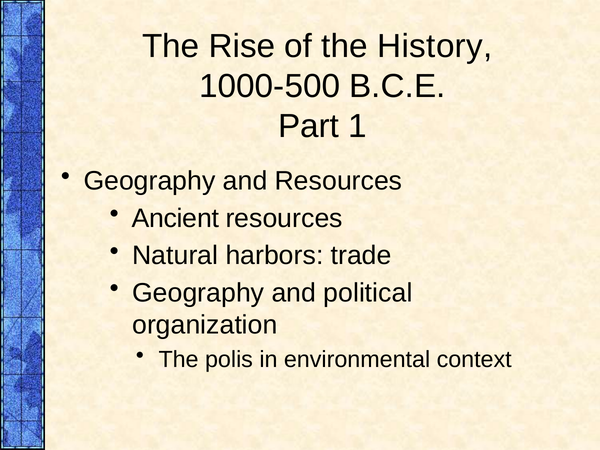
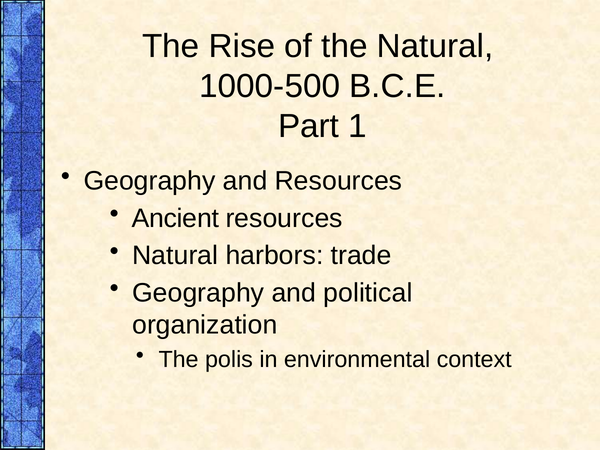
the History: History -> Natural
